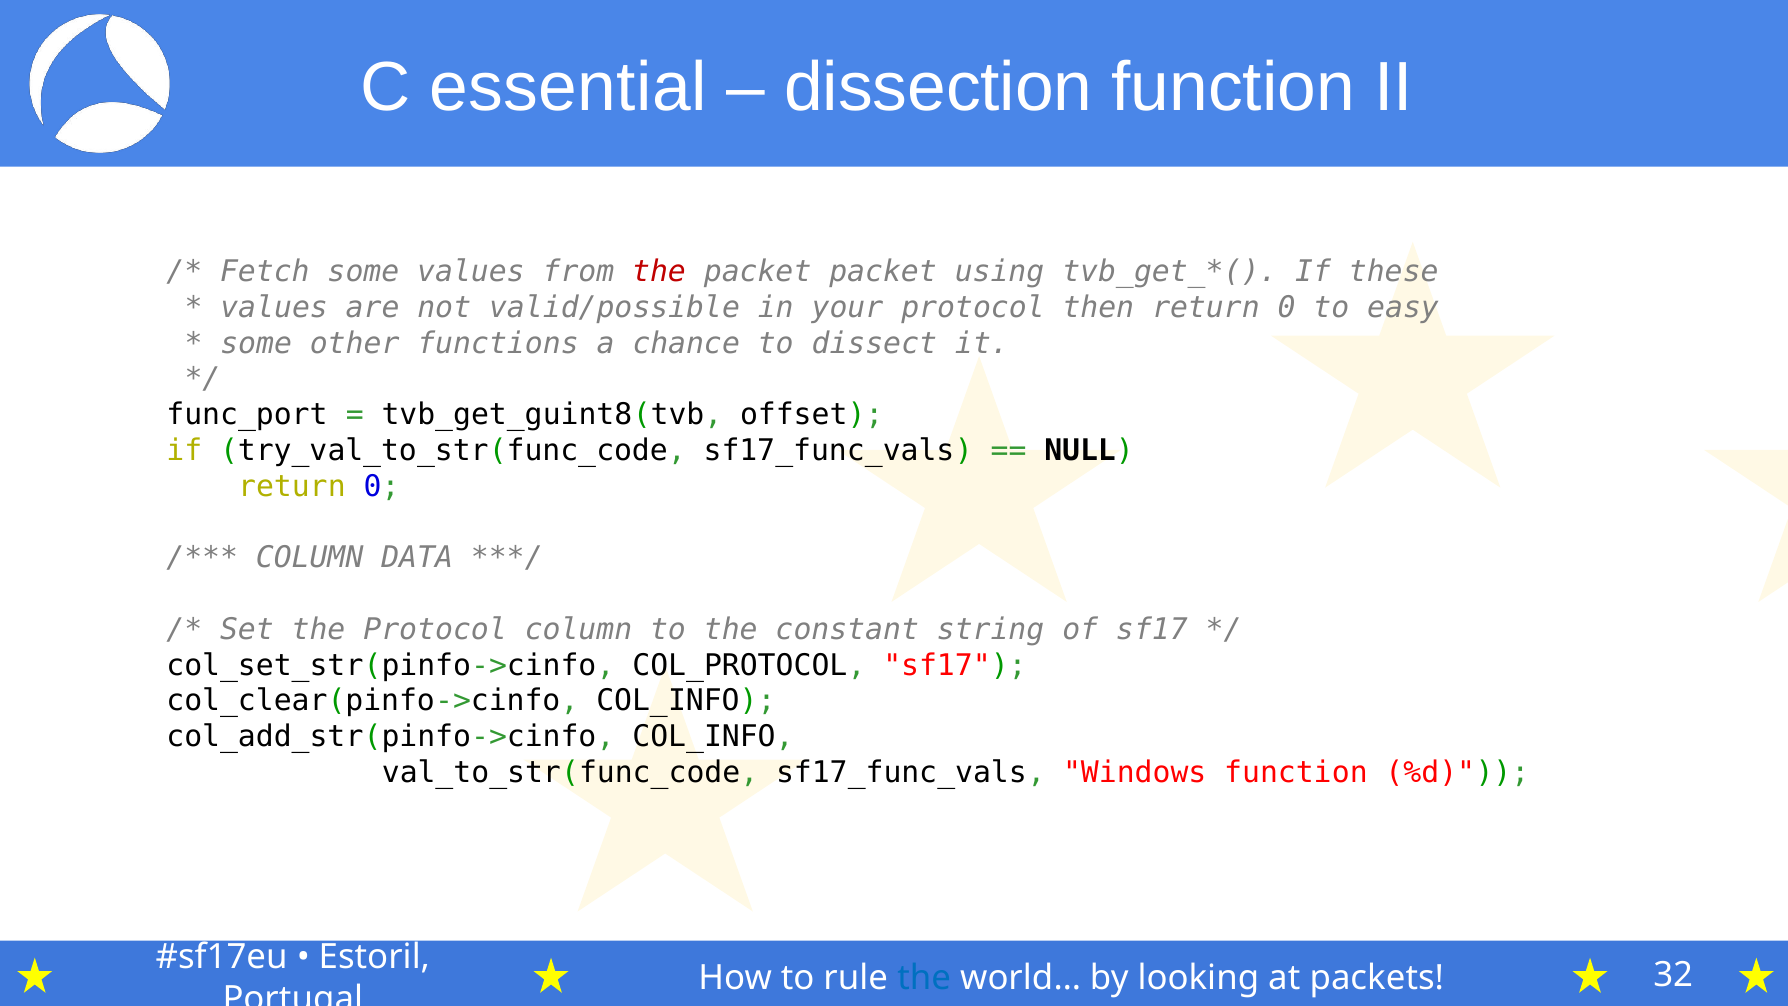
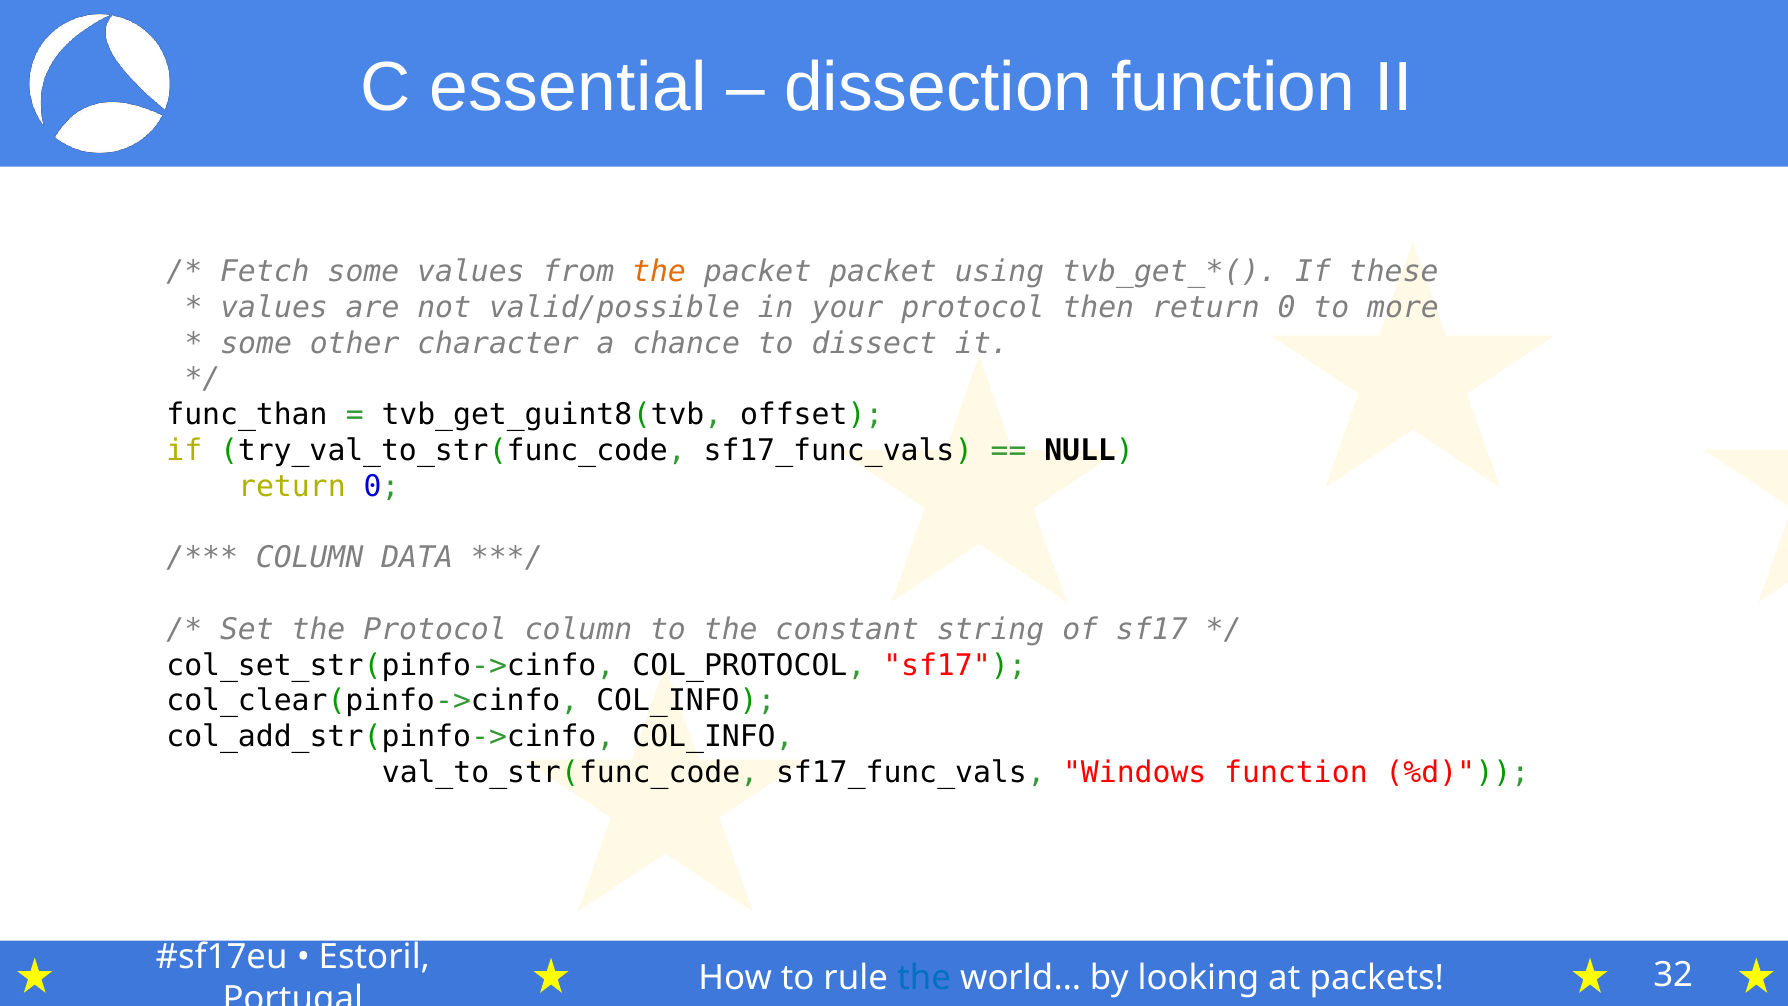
the at (659, 272) colour: red -> orange
easy: easy -> more
functions: functions -> character
func_port: func_port -> func_than
